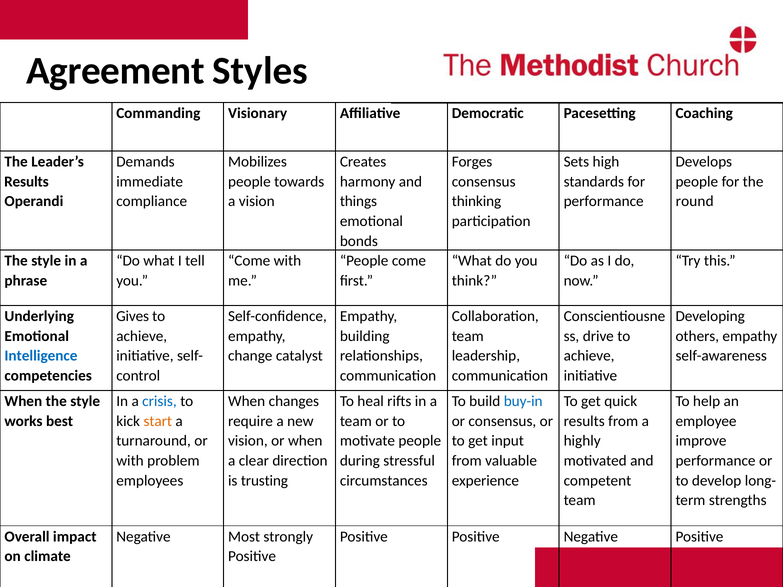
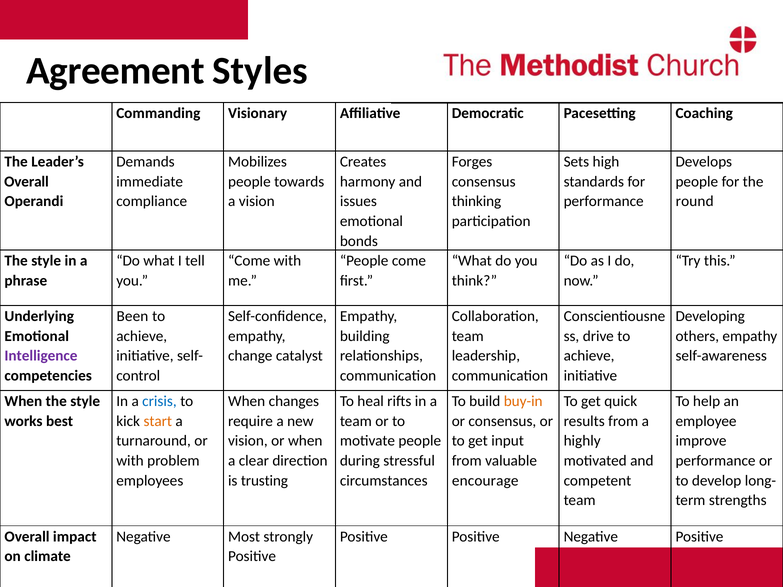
Results at (26, 182): Results -> Overall
things: things -> issues
Gives: Gives -> Been
Intelligence colour: blue -> purple
buy-in colour: blue -> orange
experience: experience -> encourage
